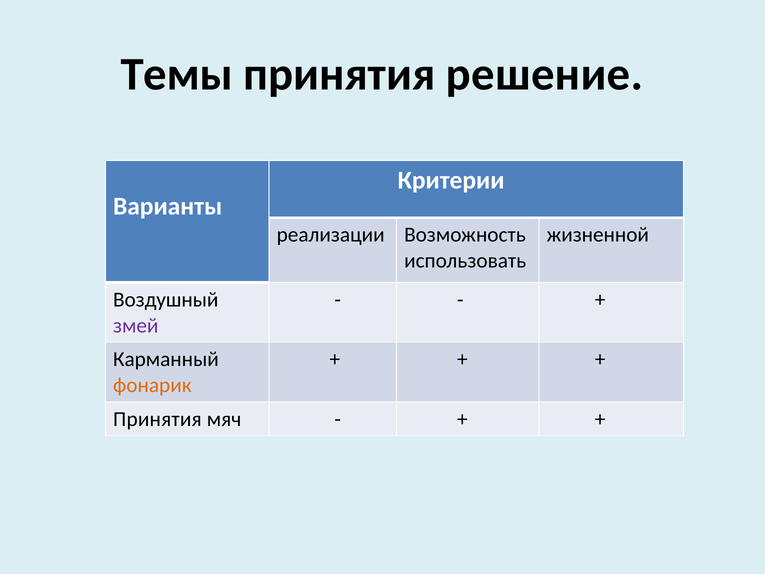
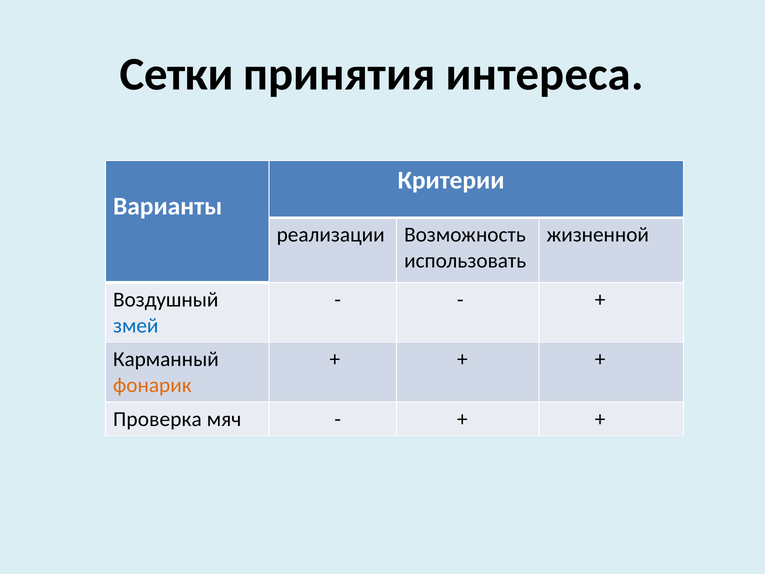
Темы: Темы -> Сетки
решение: решение -> интереса
змей colour: purple -> blue
Принятия at (157, 419): Принятия -> Проверка
